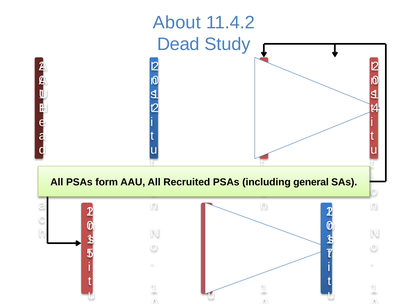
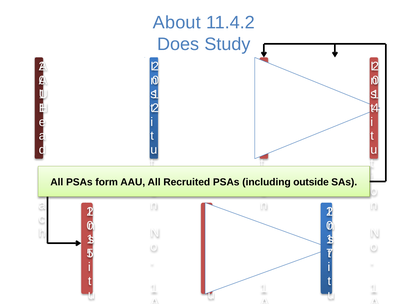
Dead: Dead -> Does
general: general -> outside
